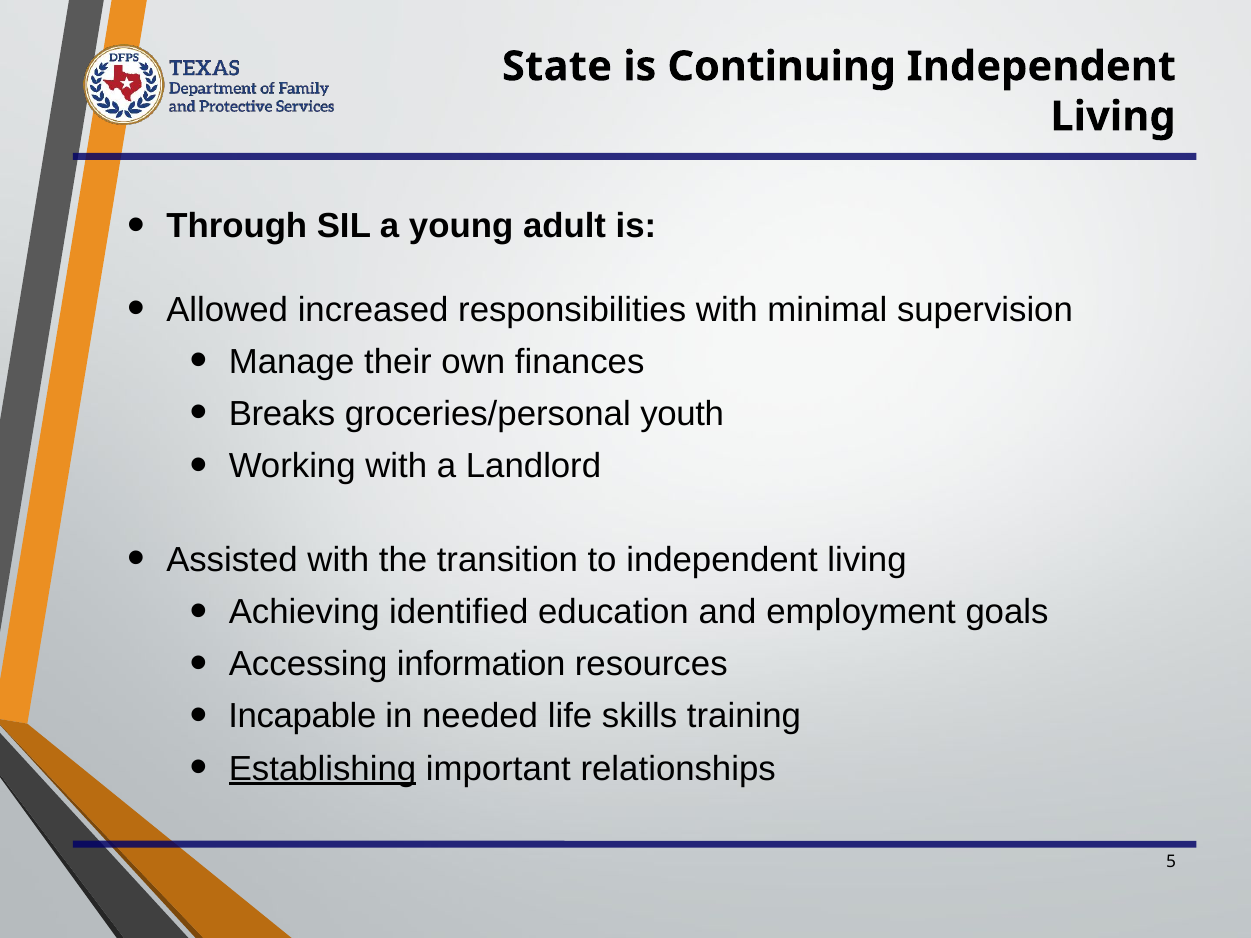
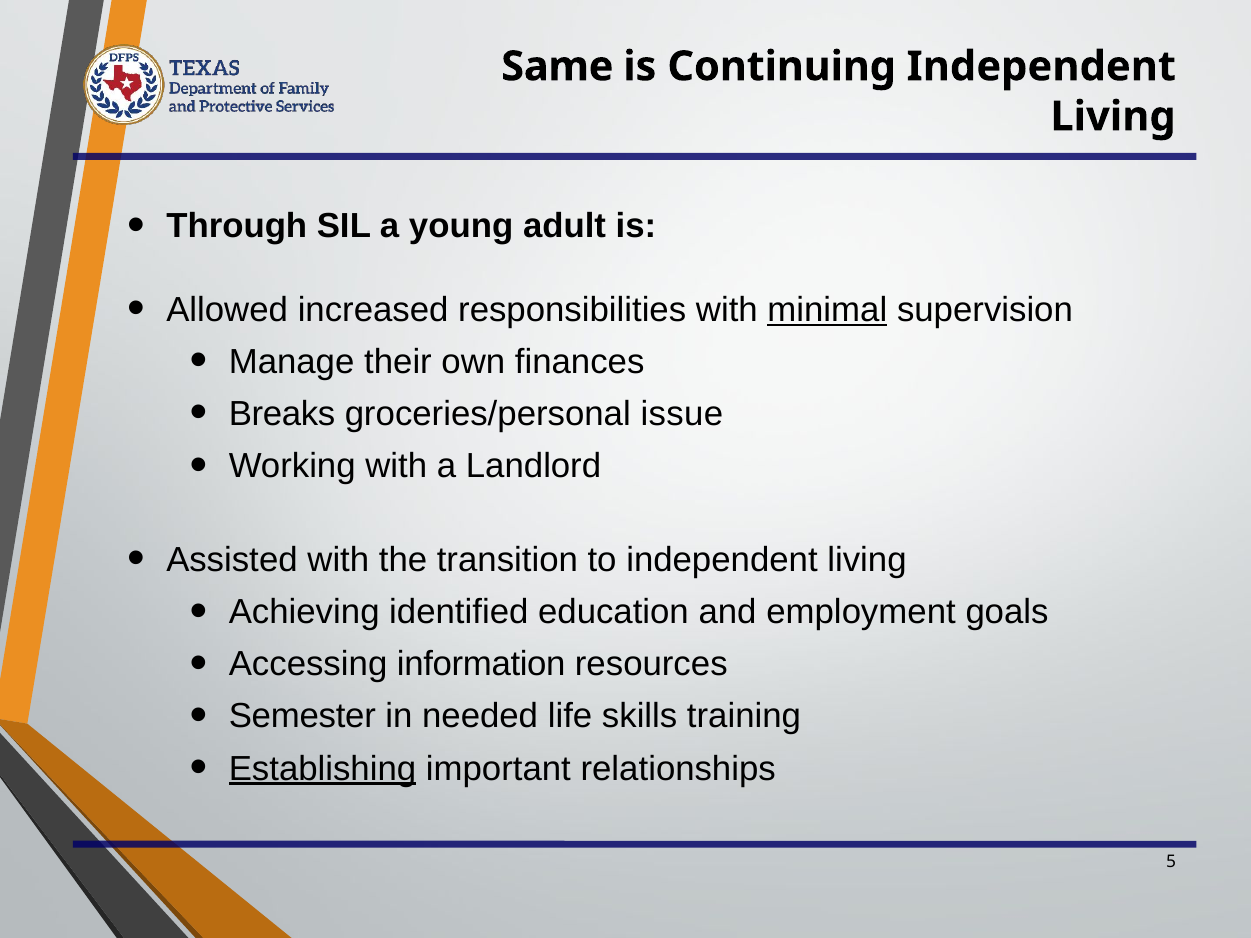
State: State -> Same
minimal underline: none -> present
youth: youth -> issue
Incapable: Incapable -> Semester
